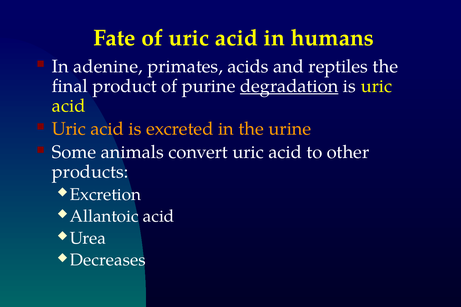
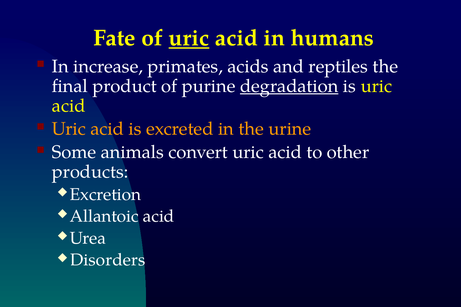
uric at (189, 38) underline: none -> present
adenine: adenine -> increase
Decreases: Decreases -> Disorders
